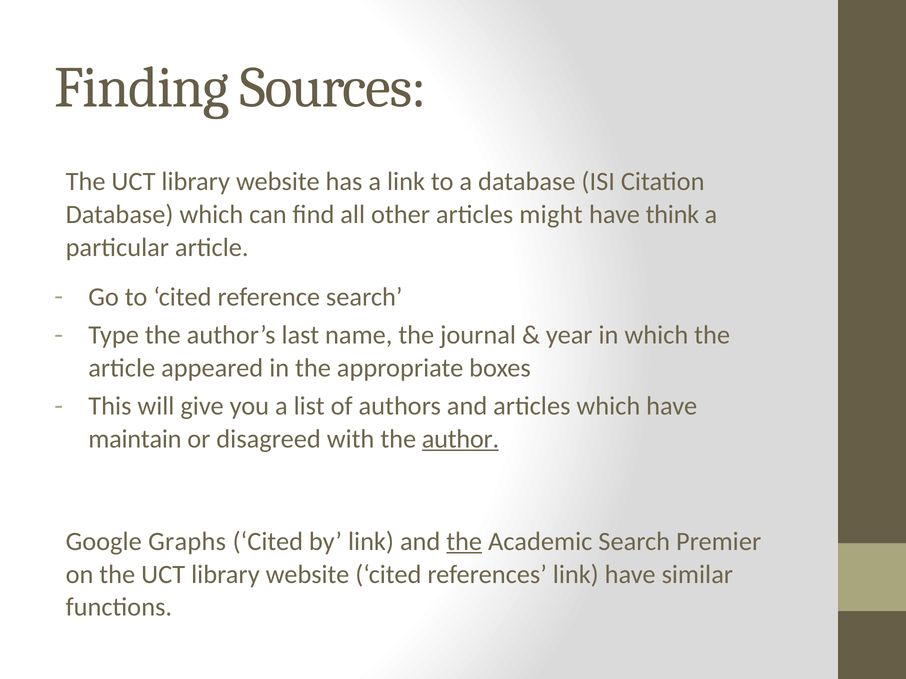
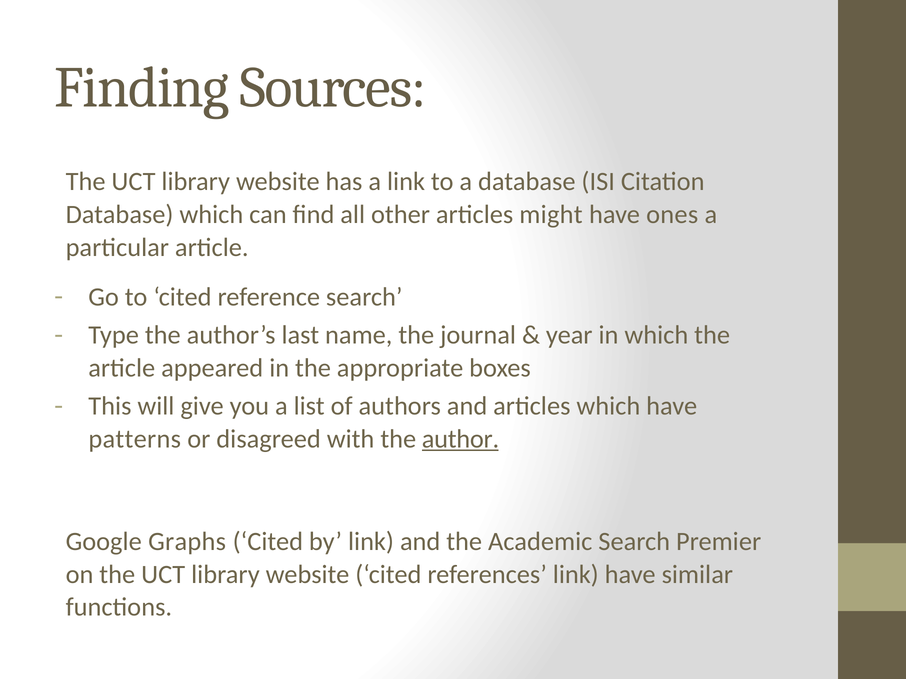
think: think -> ones
maintain: maintain -> patterns
the at (464, 542) underline: present -> none
